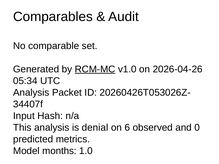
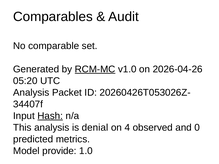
05:34: 05:34 -> 05:20
Hash underline: none -> present
6: 6 -> 4
months: months -> provide
